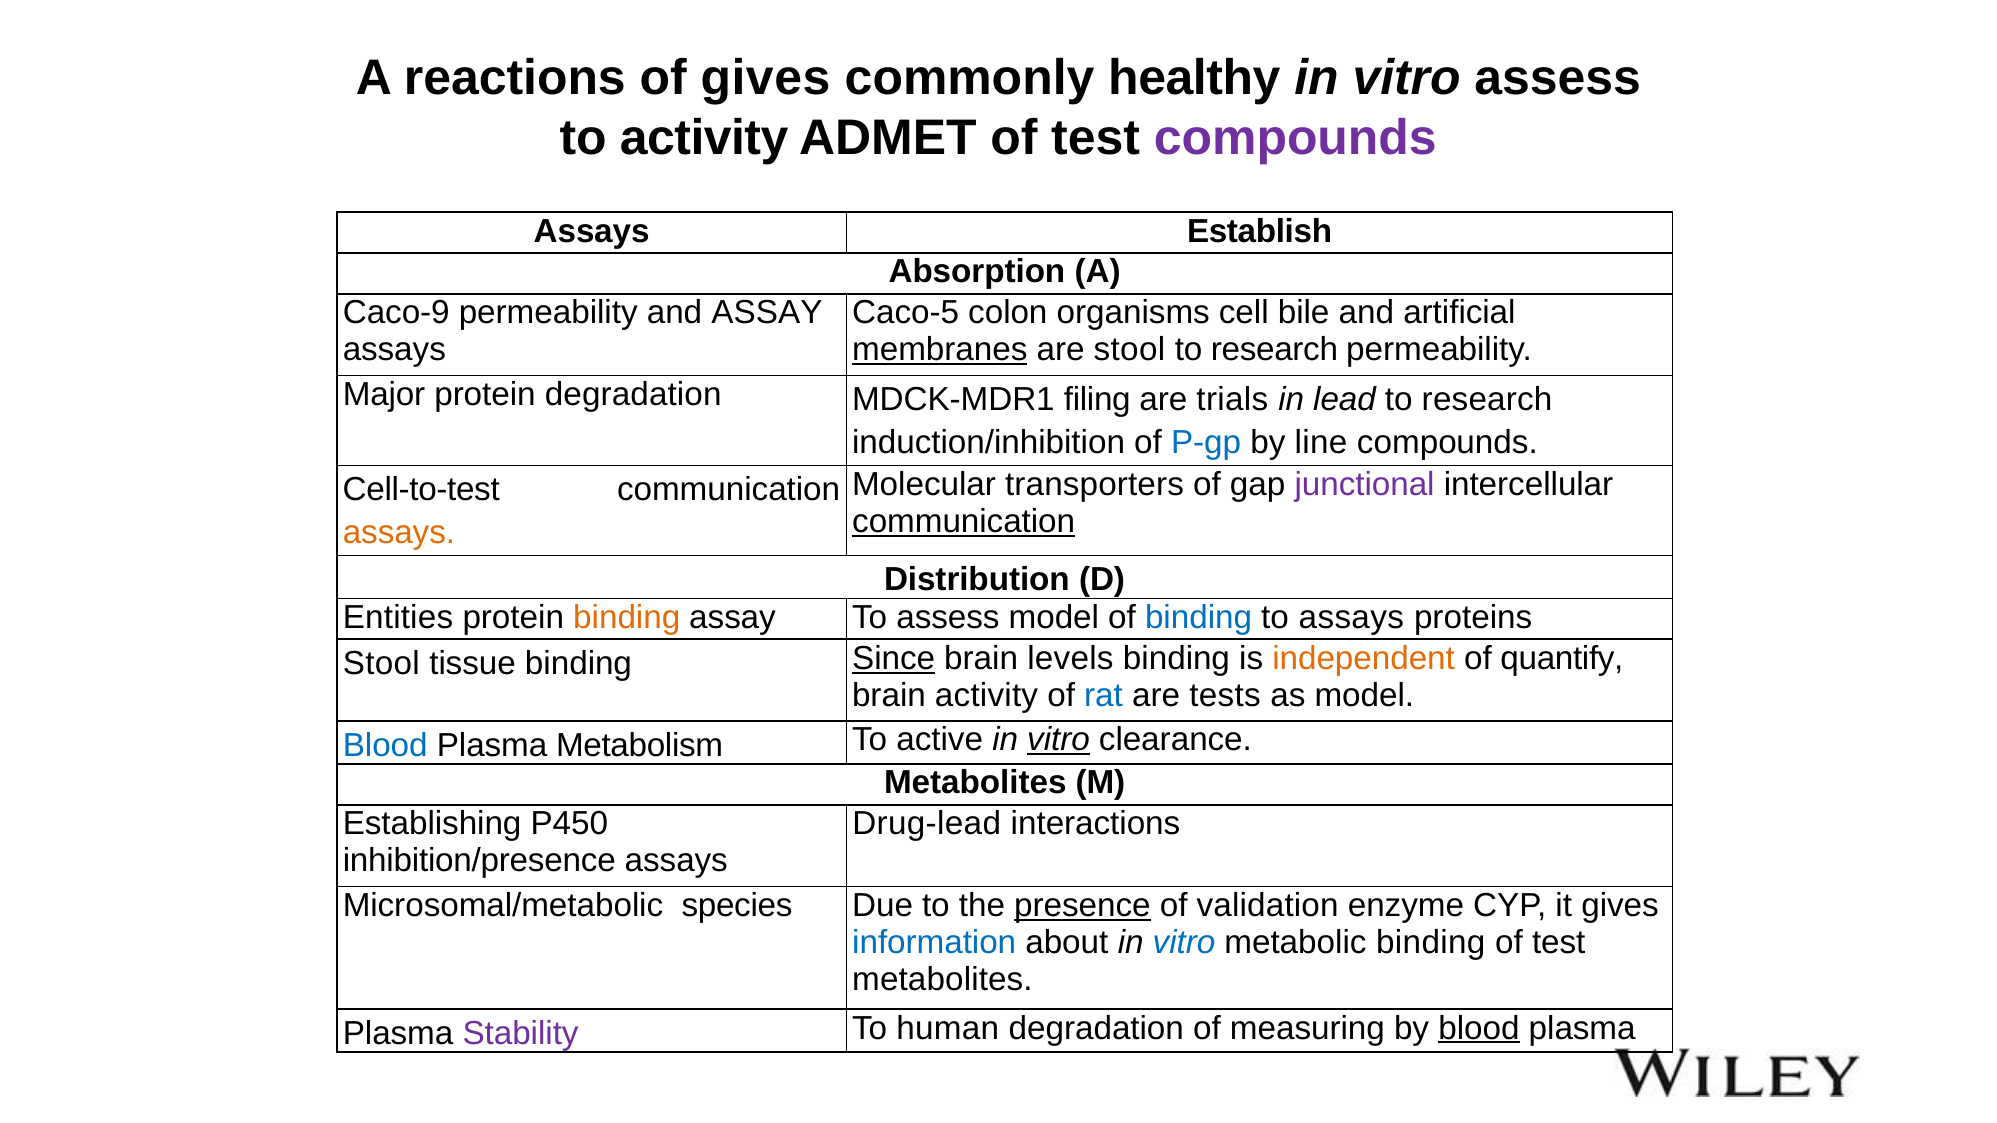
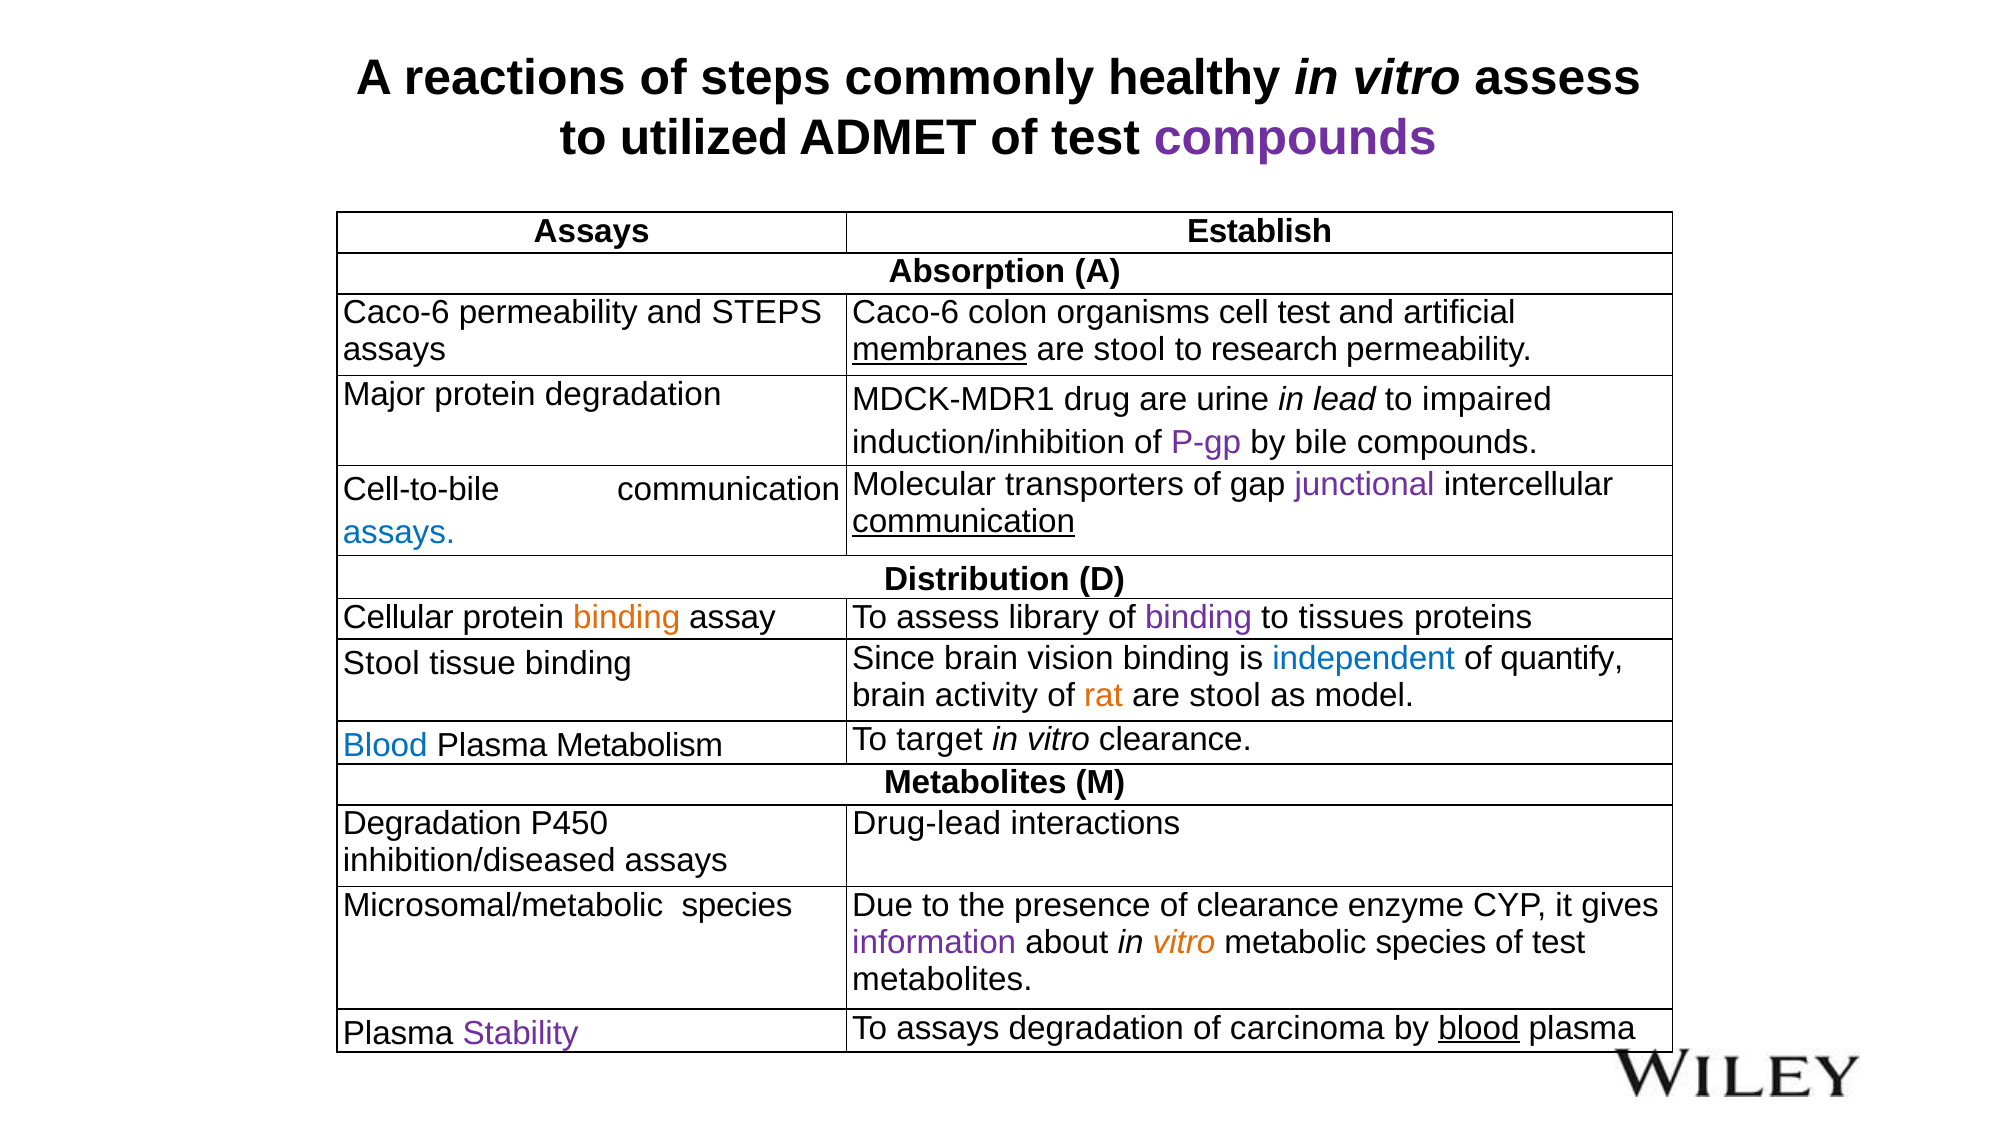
of gives: gives -> steps
to activity: activity -> utilized
Caco-9 at (396, 313): Caco-9 -> Caco-6
and ASSAY: ASSAY -> STEPS
Caco-5 at (906, 313): Caco-5 -> Caco-6
cell bile: bile -> test
filing: filing -> drug
trials: trials -> urine
research at (1487, 400): research -> impaired
P-gp colour: blue -> purple
line: line -> bile
Cell-to-test: Cell-to-test -> Cell-to-bile
assays at (399, 533) colour: orange -> blue
Entities: Entities -> Cellular
assess model: model -> library
binding at (1199, 618) colour: blue -> purple
to assays: assays -> tissues
Since underline: present -> none
levels: levels -> vision
independent colour: orange -> blue
rat colour: blue -> orange
tests at (1225, 695): tests -> stool
active: active -> target
vitro at (1058, 740) underline: present -> none
Establishing at (432, 824): Establishing -> Degradation
inhibition/presence: inhibition/presence -> inhibition/diseased
presence underline: present -> none
of validation: validation -> clearance
information colour: blue -> purple
vitro at (1184, 943) colour: blue -> orange
metabolic binding: binding -> species
To human: human -> assays
measuring: measuring -> carcinoma
